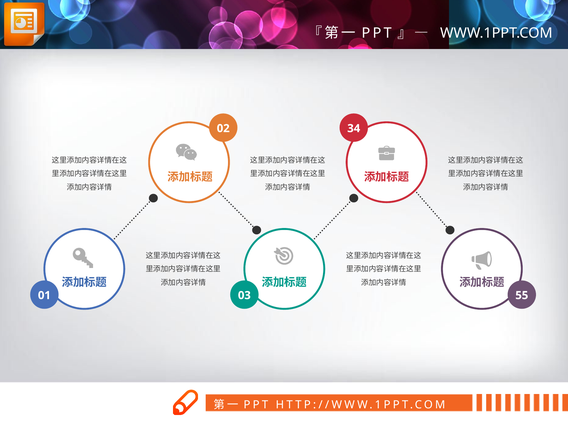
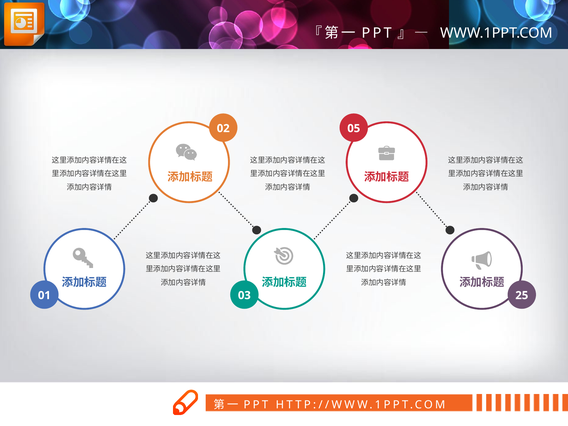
34: 34 -> 05
55: 55 -> 25
